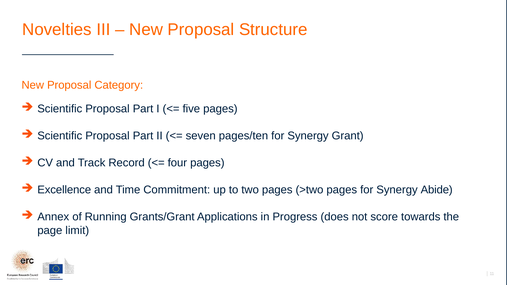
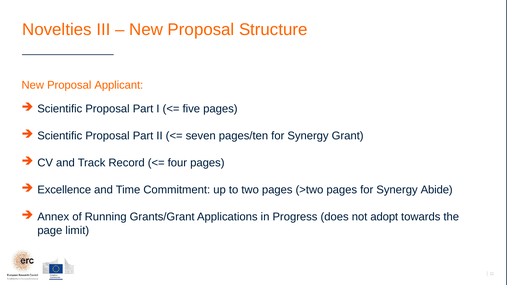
Category: Category -> Applicant
score: score -> adopt
